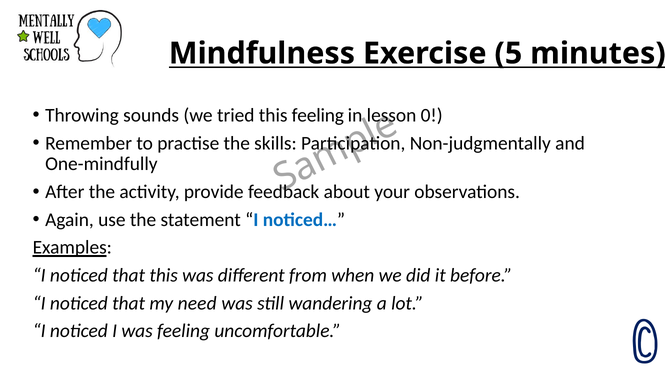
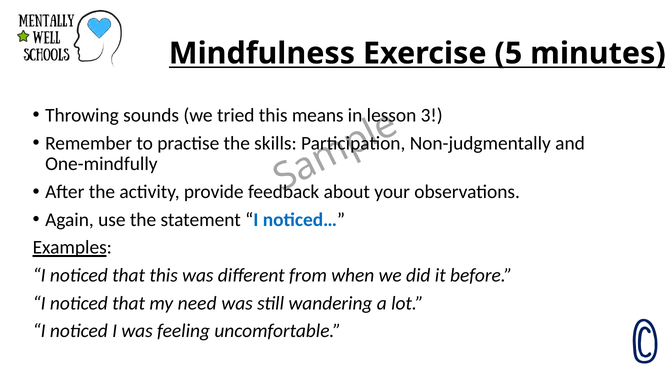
this feeling: feeling -> means
0: 0 -> 3
